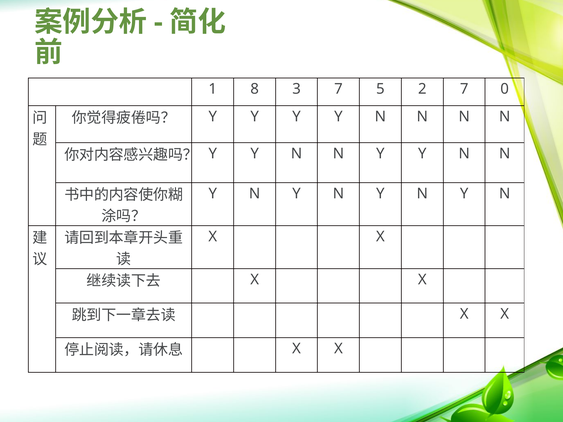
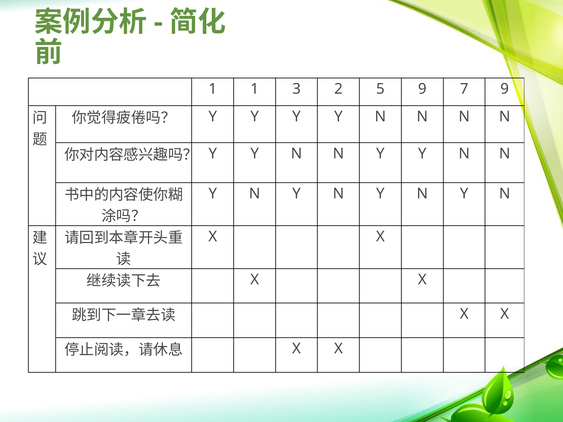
1 8: 8 -> 1
3 7: 7 -> 2
5 2: 2 -> 9
7 0: 0 -> 9
